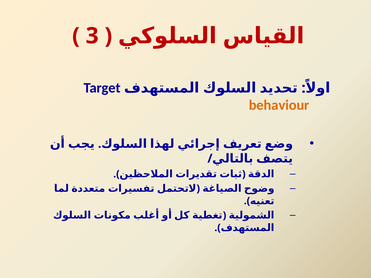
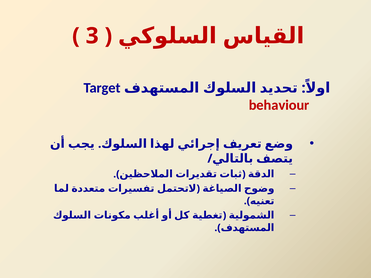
behaviour colour: orange -> red
